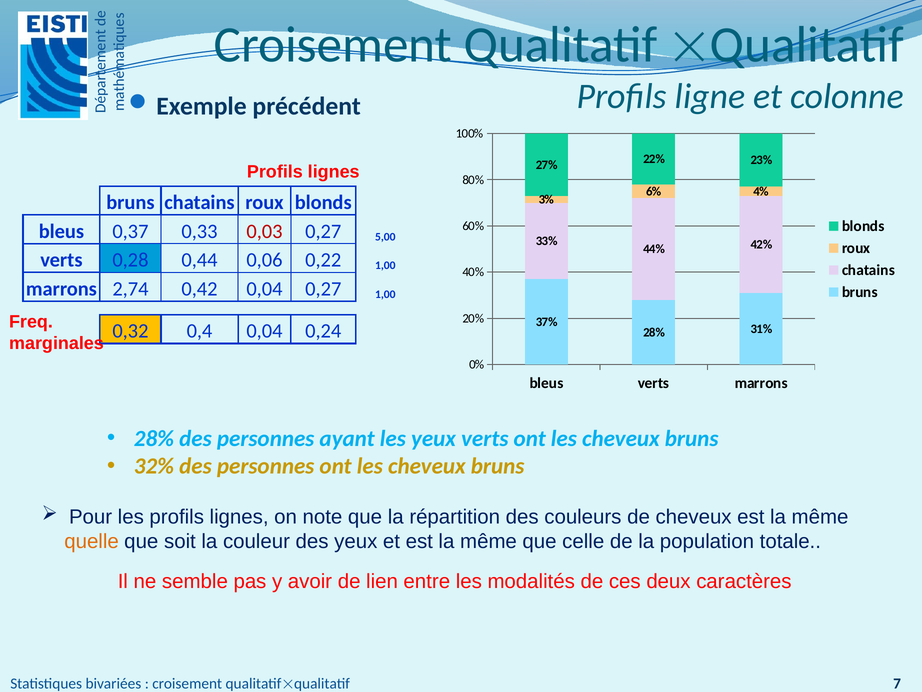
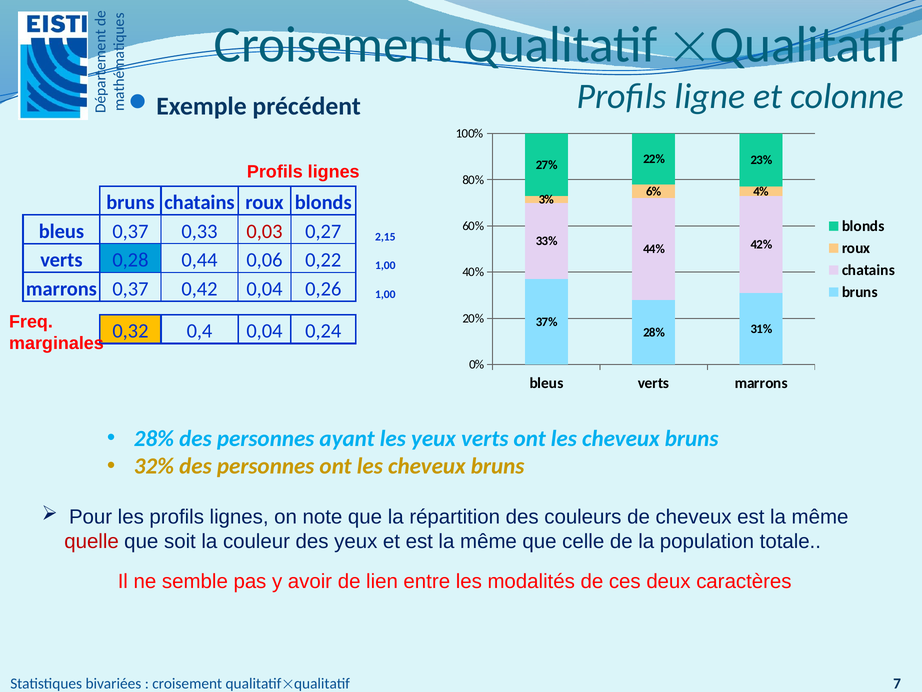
5,00: 5,00 -> 2,15
marrons 2,74: 2,74 -> 0,37
0,04 0,27: 0,27 -> 0,26
quelle colour: orange -> red
